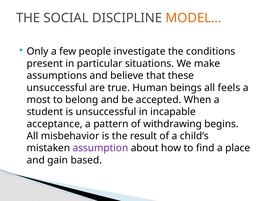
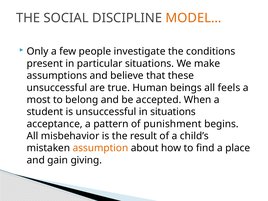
in incapable: incapable -> situations
withdrawing: withdrawing -> punishment
assumption colour: purple -> orange
based: based -> giving
